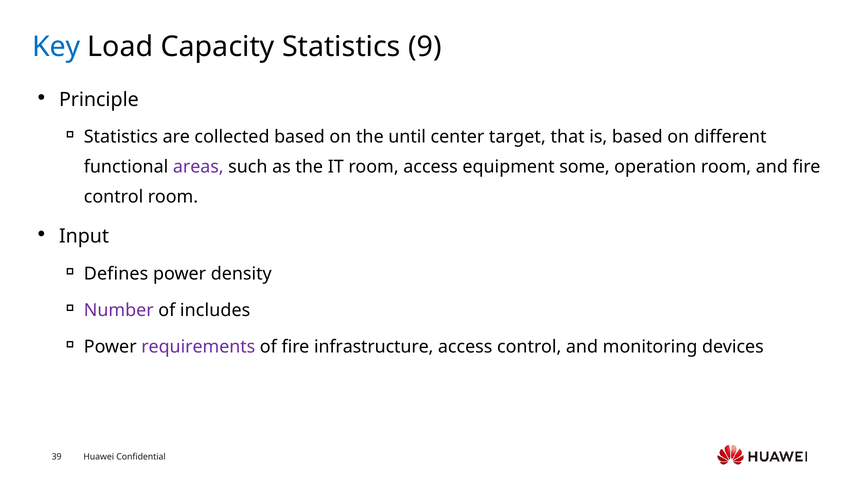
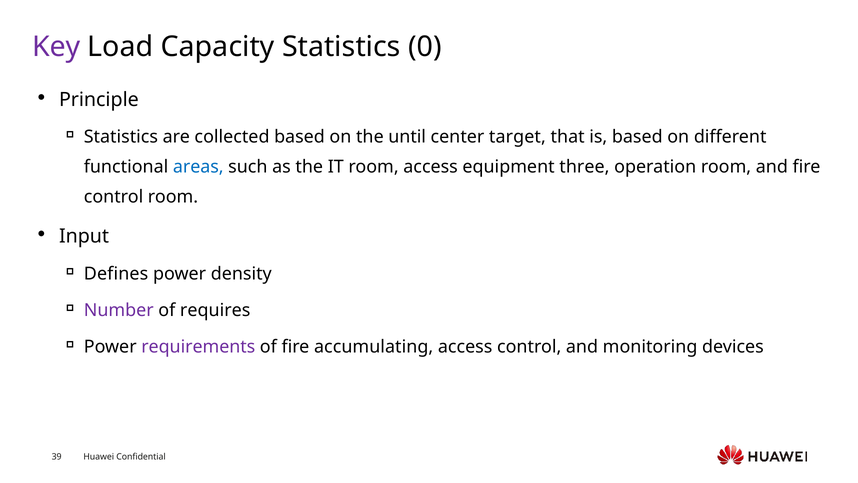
Key colour: blue -> purple
9: 9 -> 0
areas colour: purple -> blue
some: some -> three
includes: includes -> requires
infrastructure: infrastructure -> accumulating
